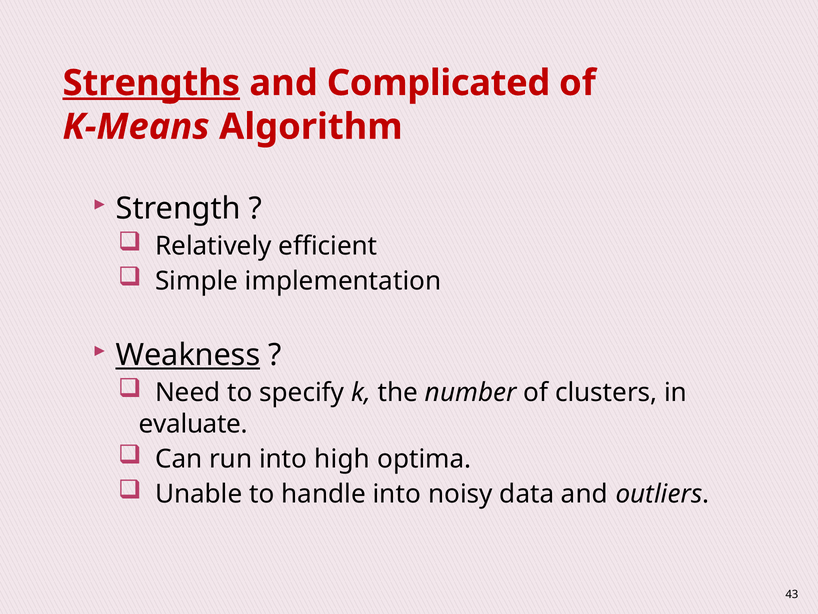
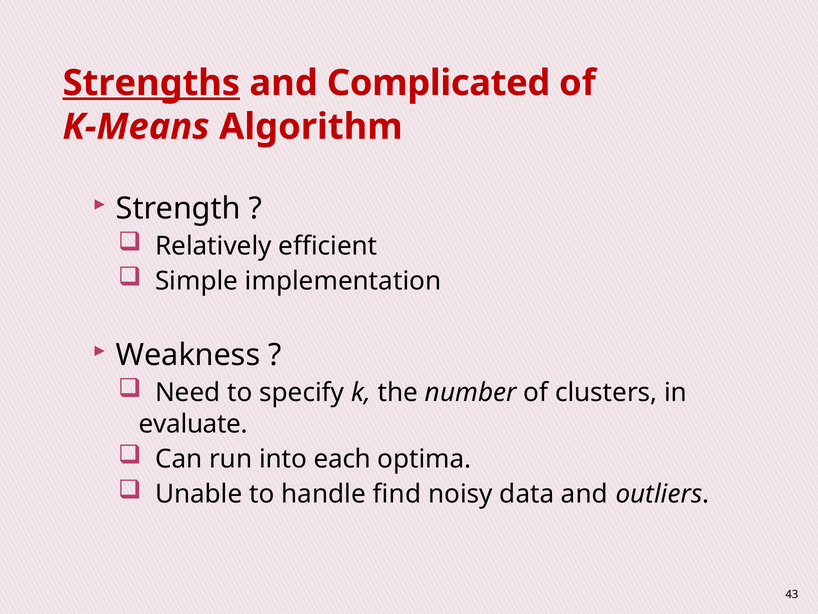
Weakness underline: present -> none
high: high -> each
handle into: into -> find
